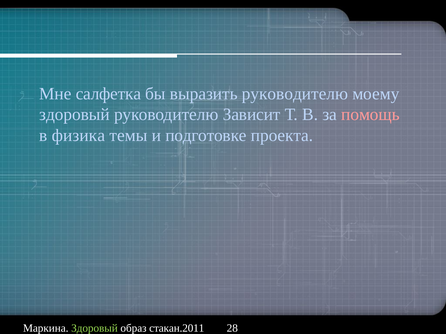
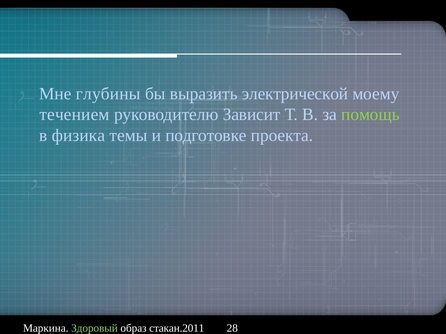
салфетка: салфетка -> глубины
выразить руководителю: руководителю -> электрической
здоровый at (75, 115): здоровый -> течением
помощь colour: pink -> light green
